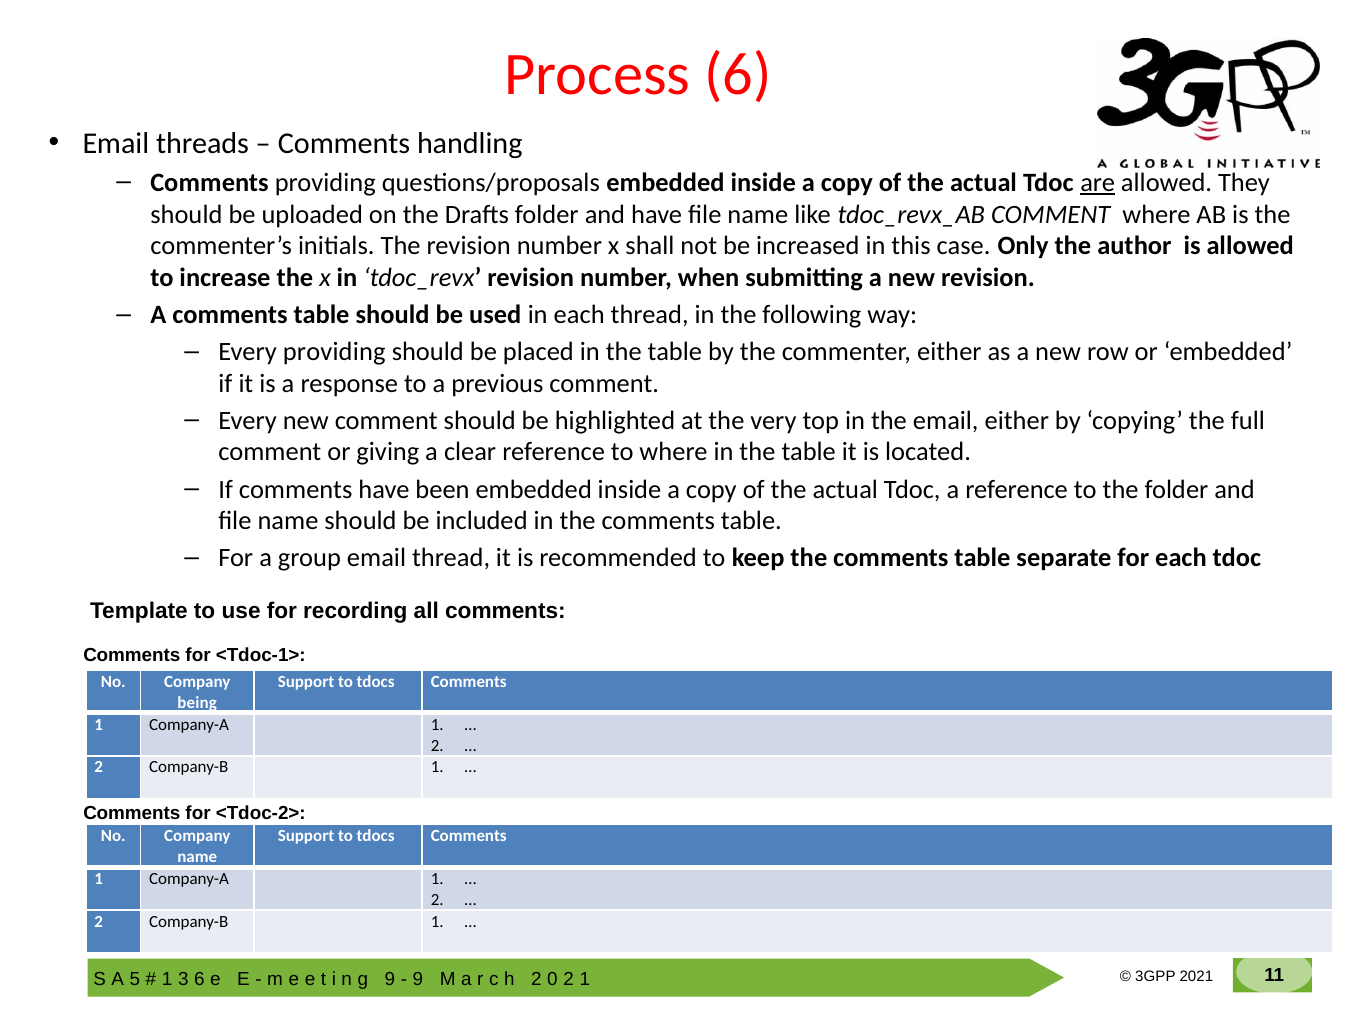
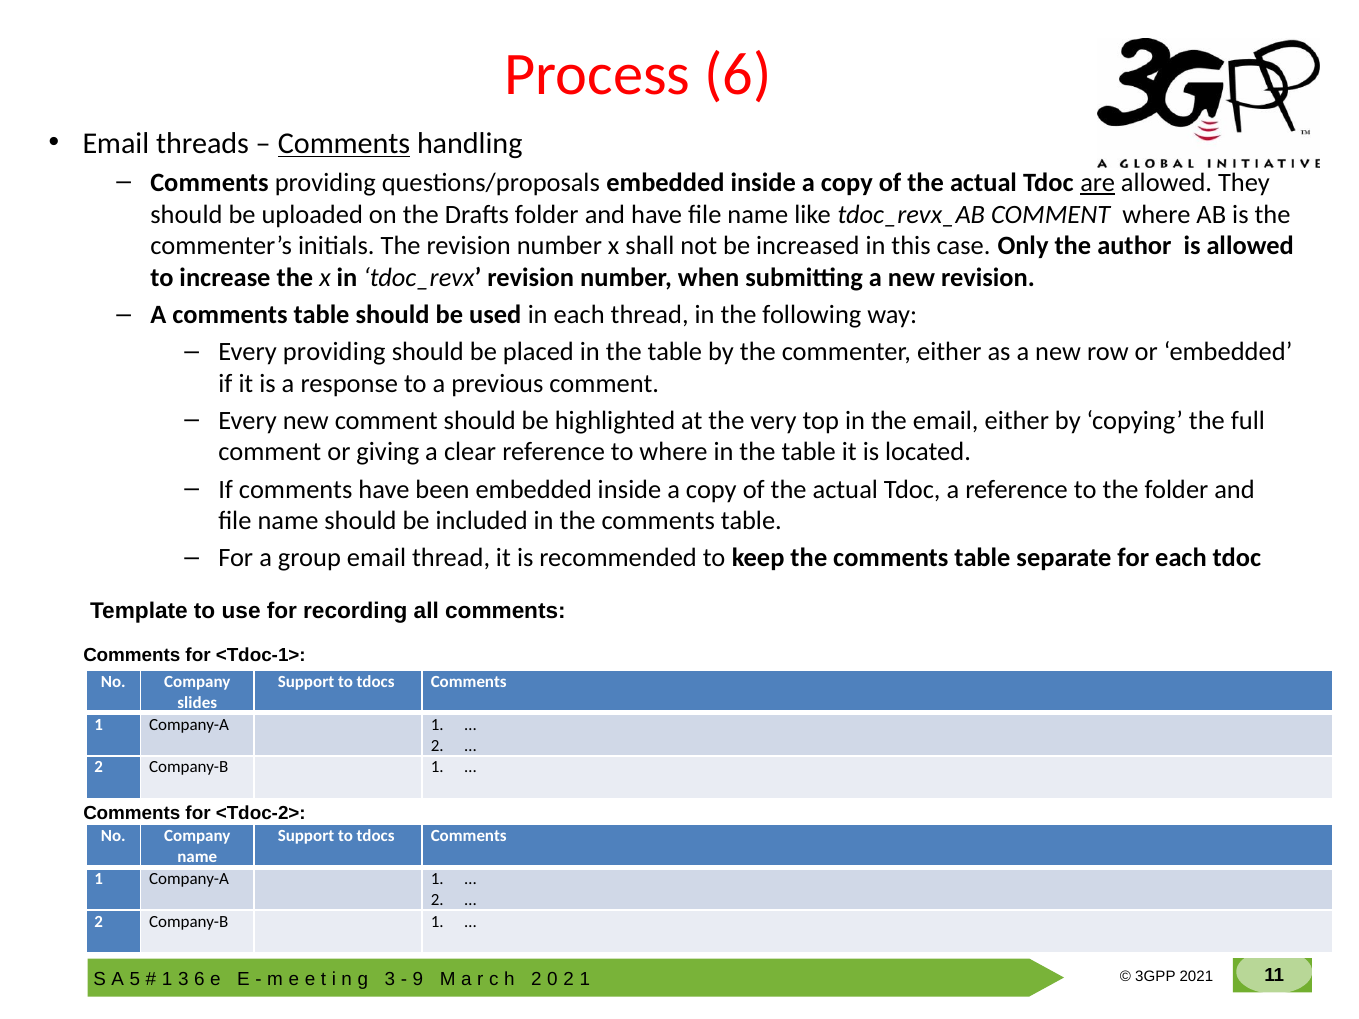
Comments at (344, 144) underline: none -> present
being: being -> slides
9 at (390, 980): 9 -> 3
